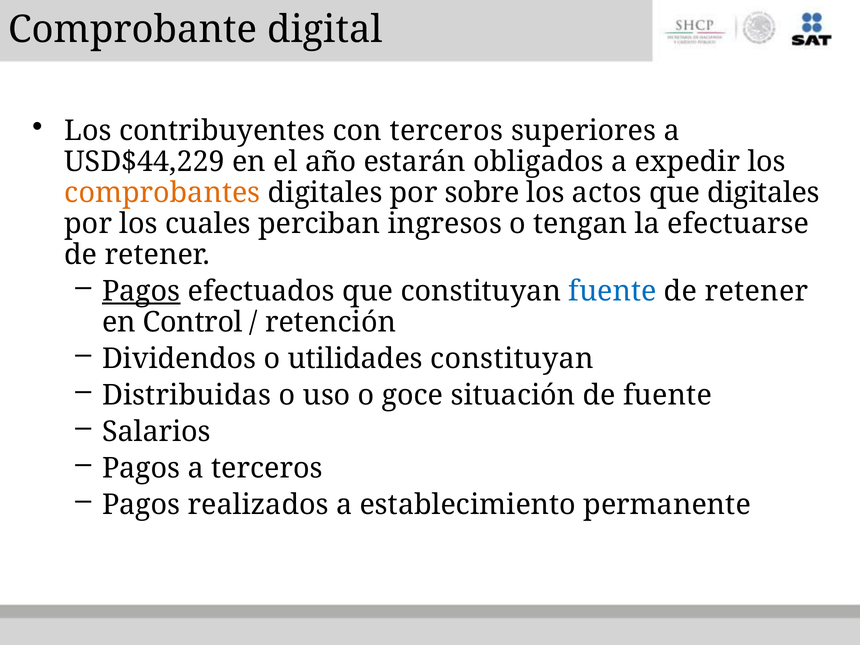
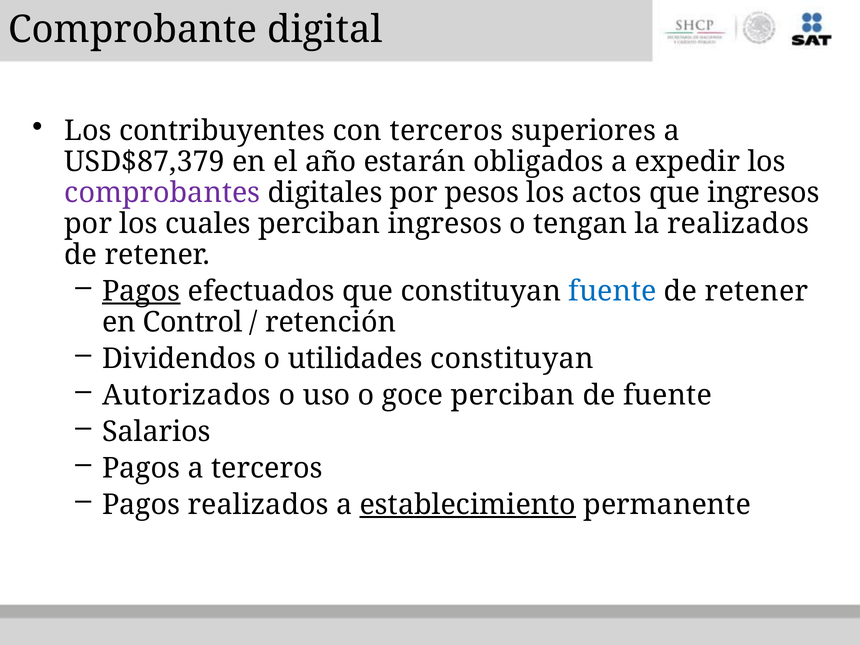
USD$44,229: USD$44,229 -> USD$87,379
comprobantes colour: orange -> purple
sobre: sobre -> pesos
que digitales: digitales -> ingresos
la efectuarse: efectuarse -> realizados
Distribuidas: Distribuidas -> Autorizados
goce situación: situación -> perciban
establecimiento underline: none -> present
